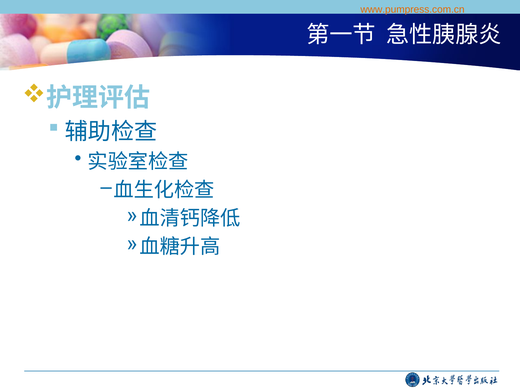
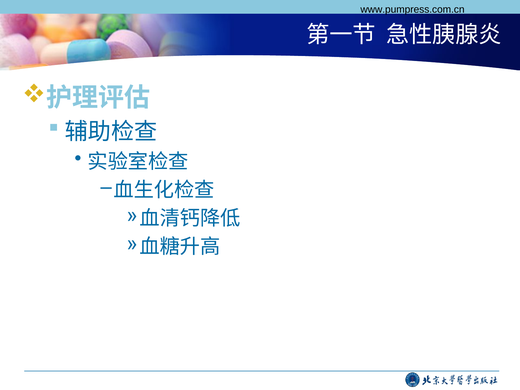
www.pumpress.com.cn colour: orange -> black
